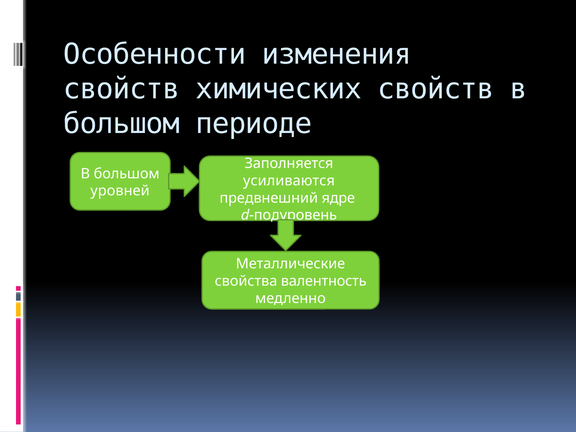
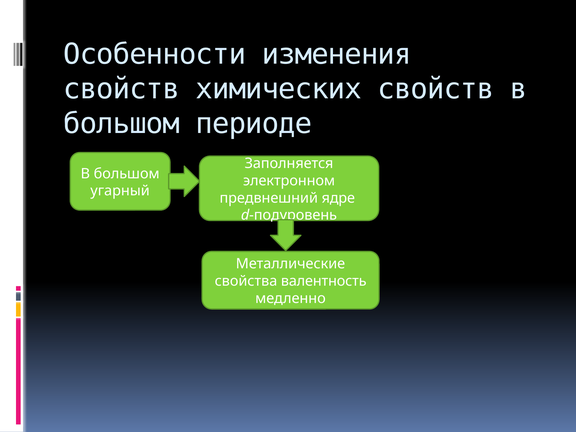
усиливаются: усиливаются -> электронном
уровней: уровней -> угарный
